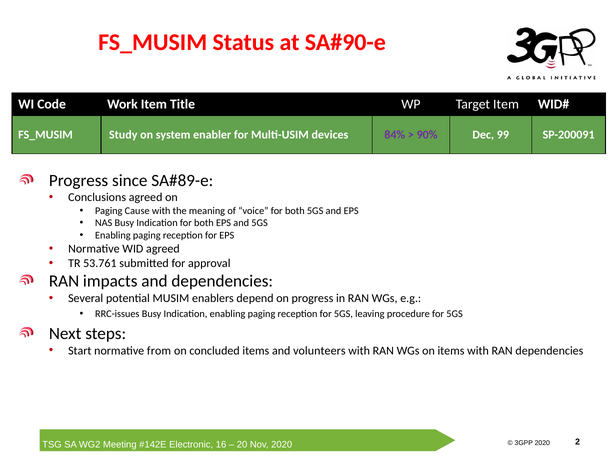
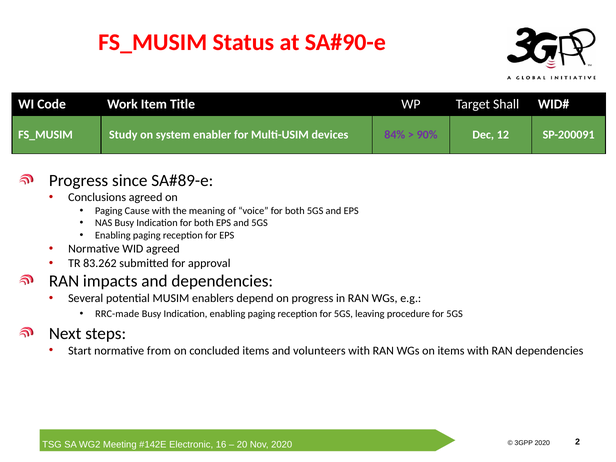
Target Item: Item -> Shall
99: 99 -> 12
53.761: 53.761 -> 83.262
RRC-issues: RRC-issues -> RRC-made
